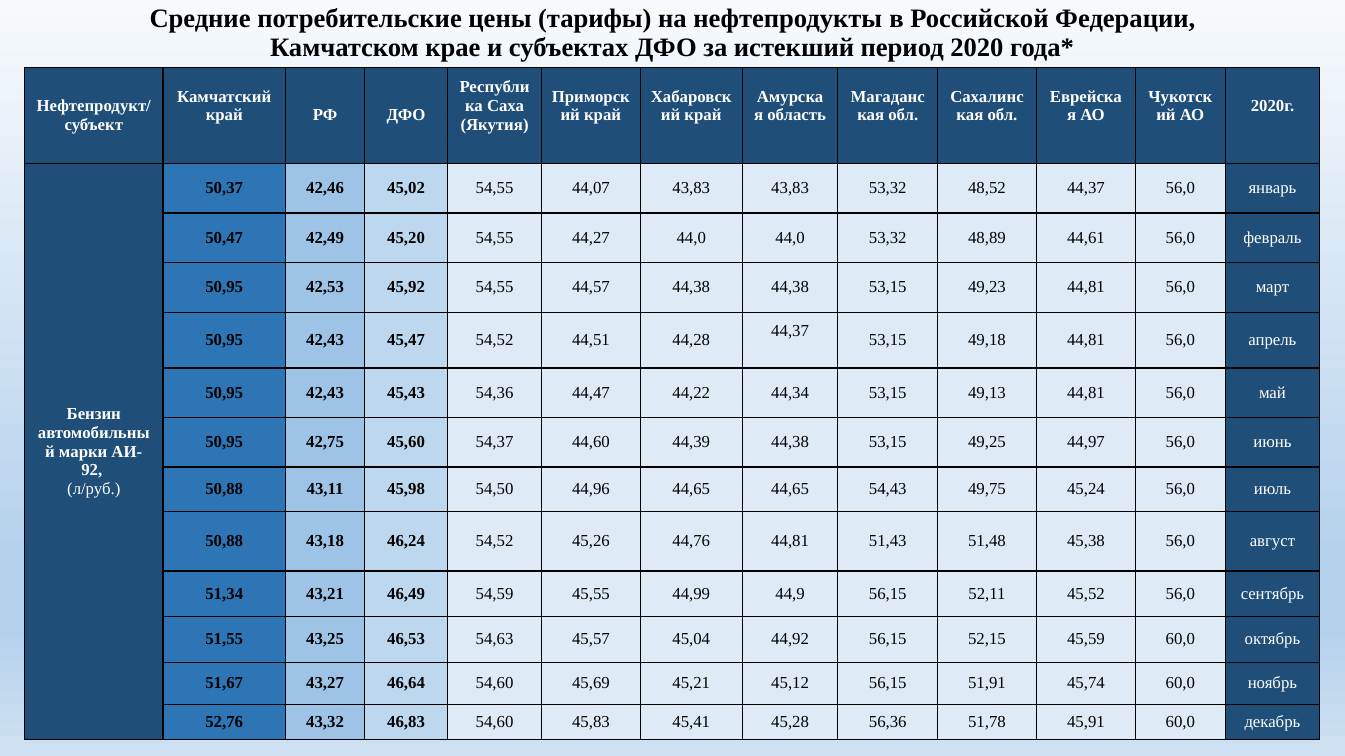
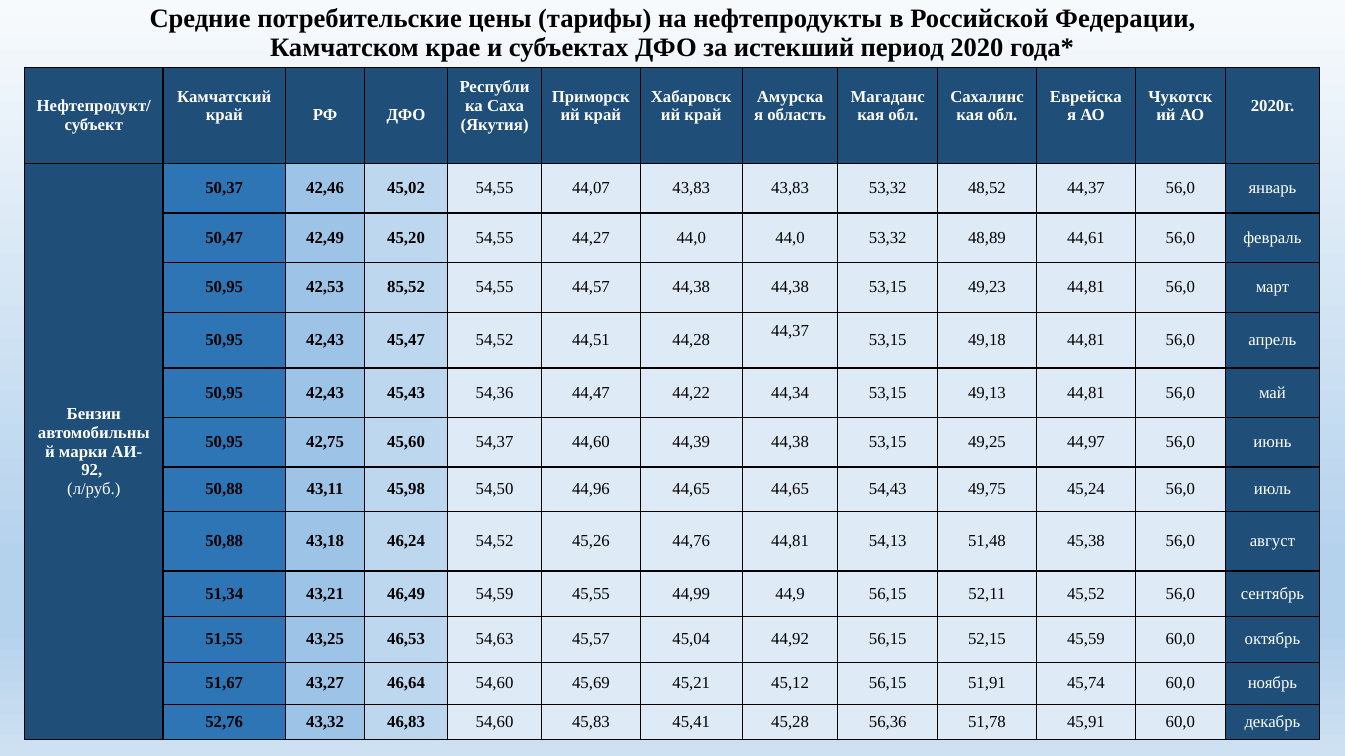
45,92: 45,92 -> 85,52
51,43: 51,43 -> 54,13
